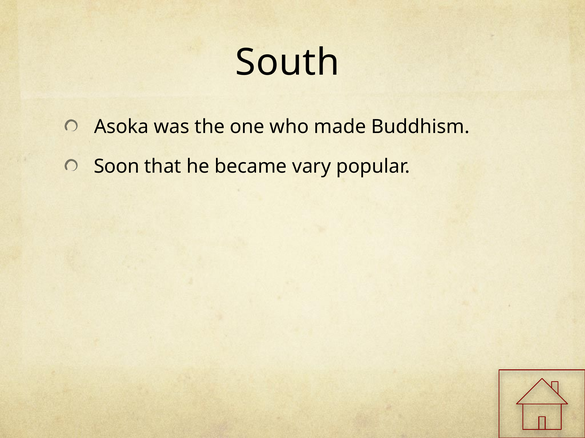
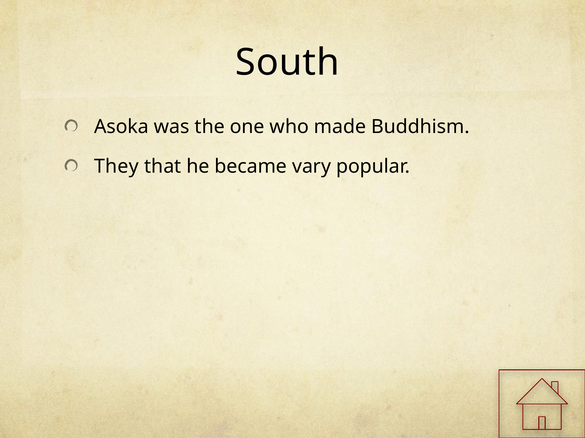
Soon: Soon -> They
